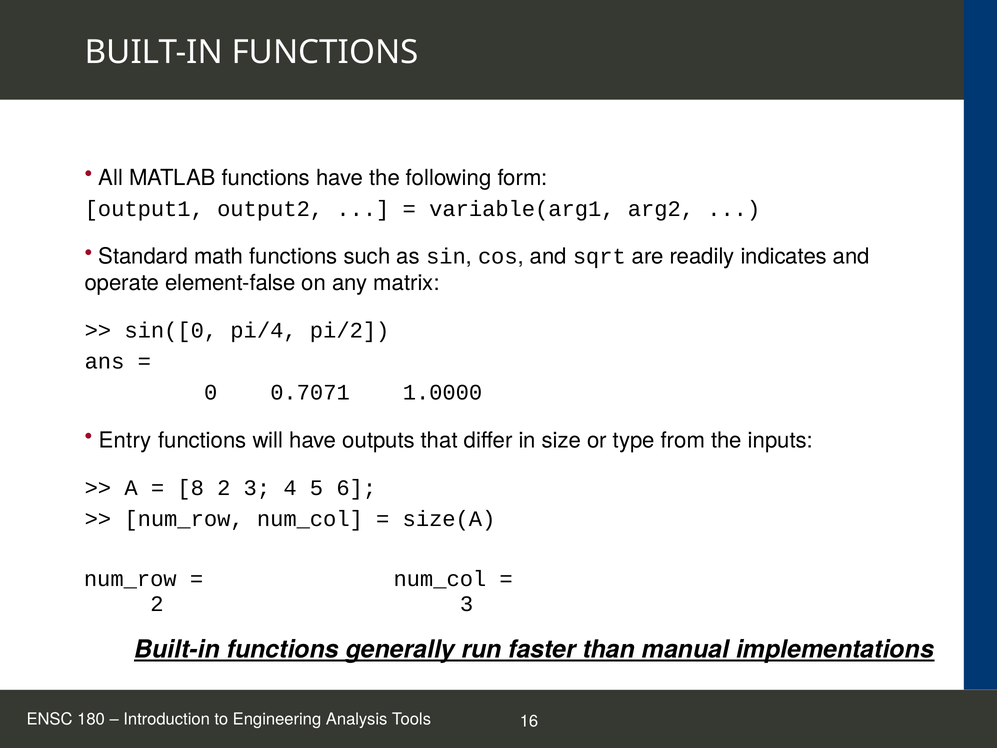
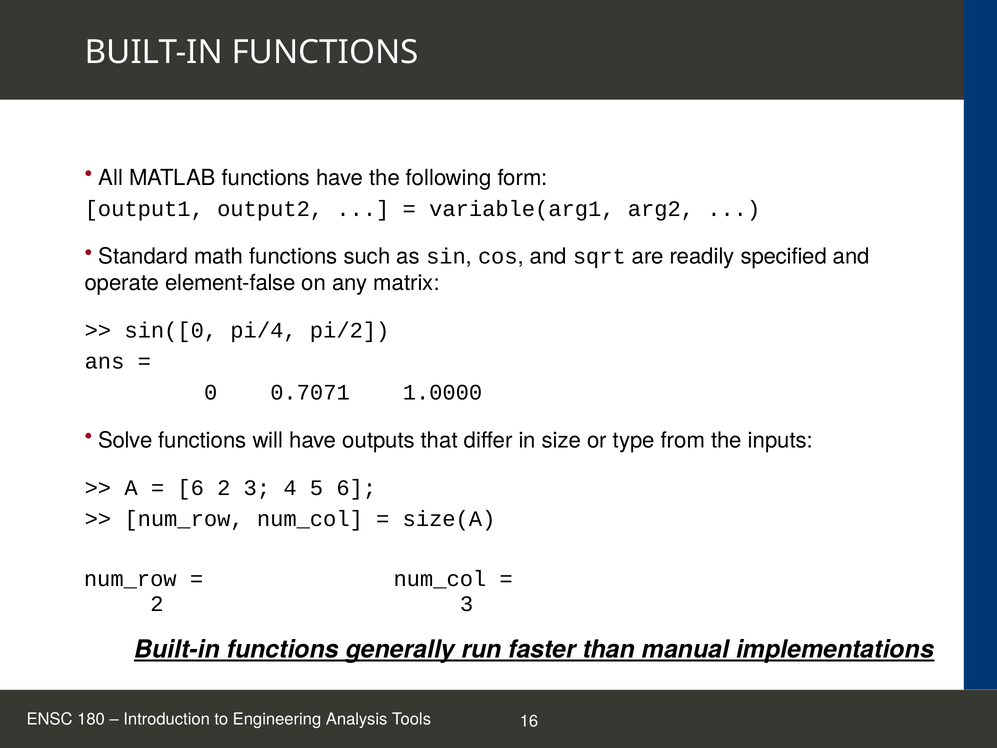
indicates: indicates -> specified
Entry: Entry -> Solve
8 at (191, 488): 8 -> 6
